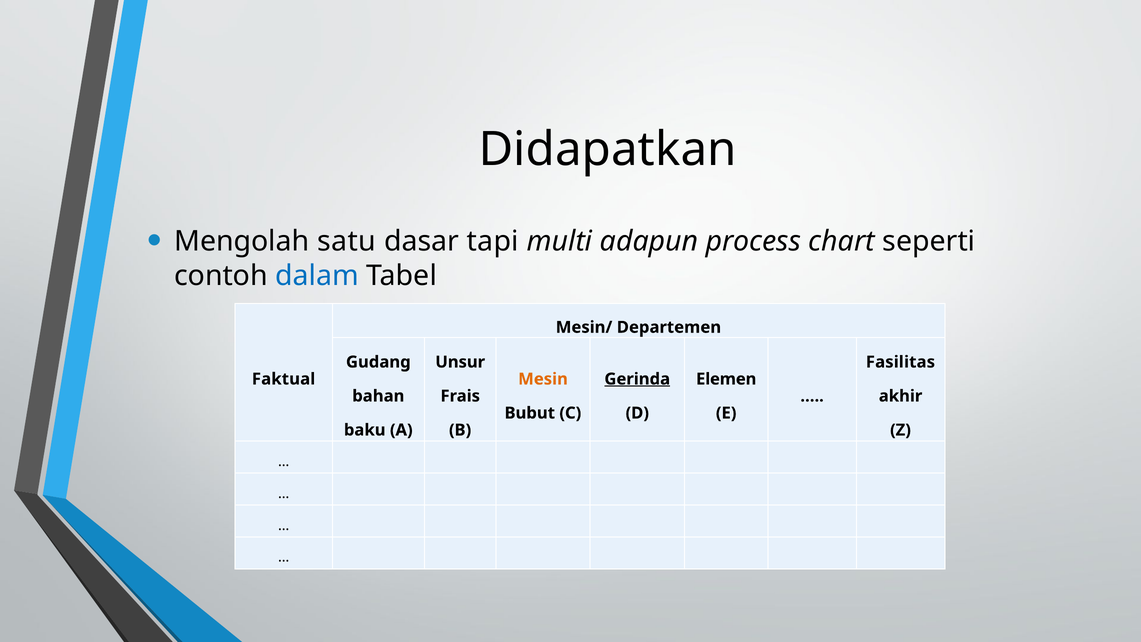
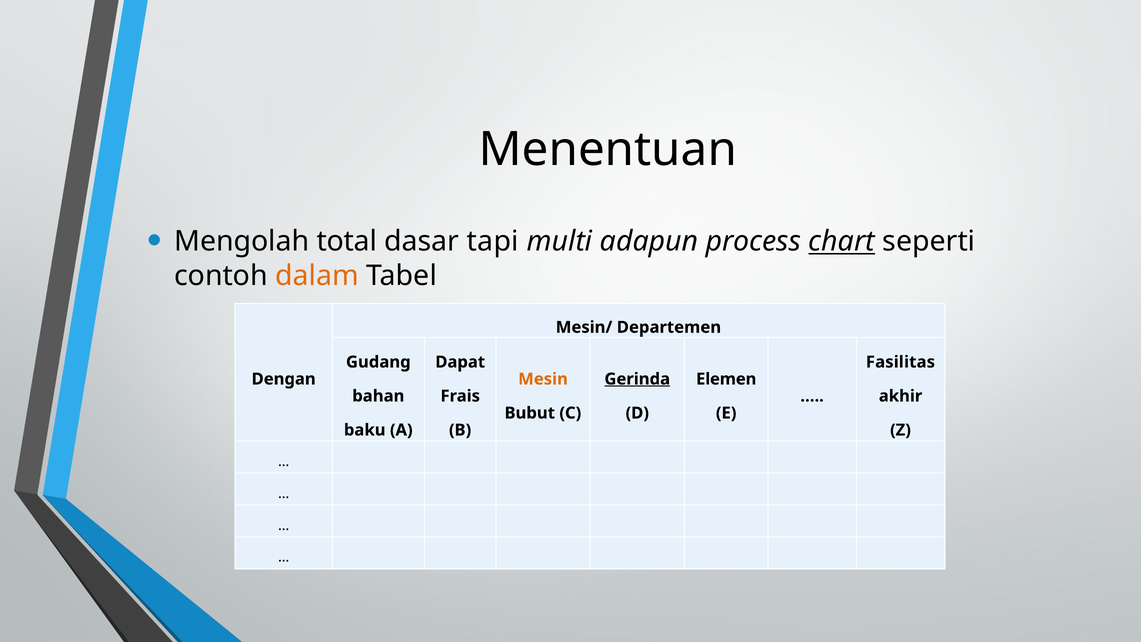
Didapatkan: Didapatkan -> Menentuan
satu: satu -> total
chart underline: none -> present
dalam colour: blue -> orange
Unsur: Unsur -> Dapat
Faktual: Faktual -> Dengan
